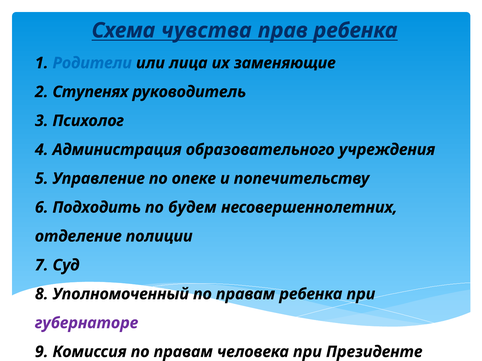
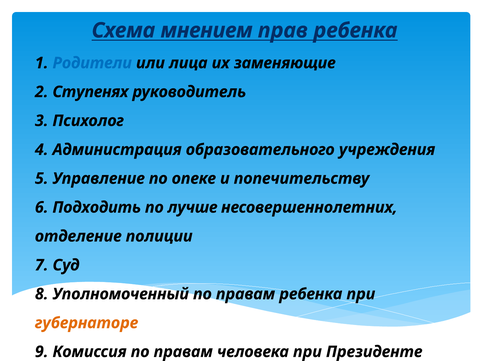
чувства: чувства -> мнением
будем: будем -> лучше
губернаторе colour: purple -> orange
